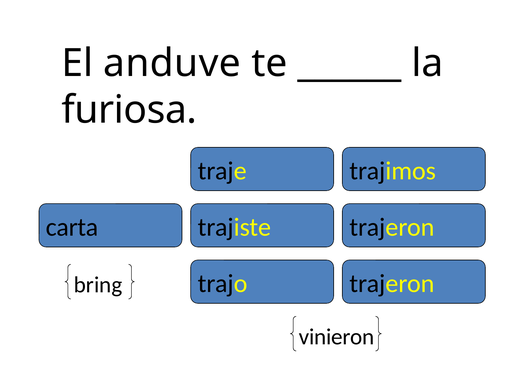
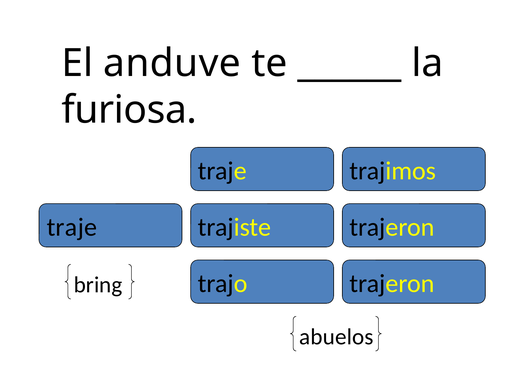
carta at (72, 227): carta -> traje
vinieron: vinieron -> abuelos
